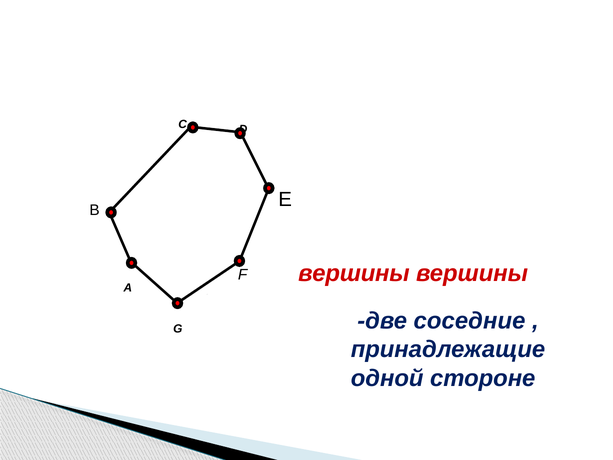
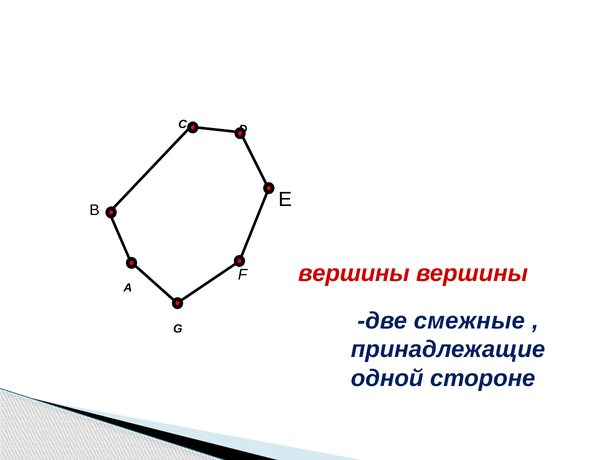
соседние: соседние -> смежные
